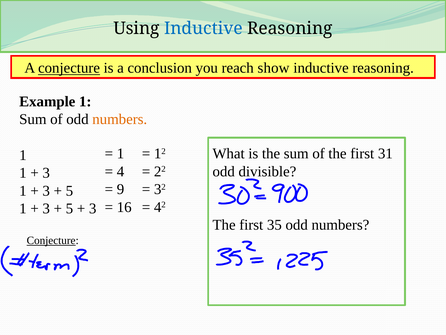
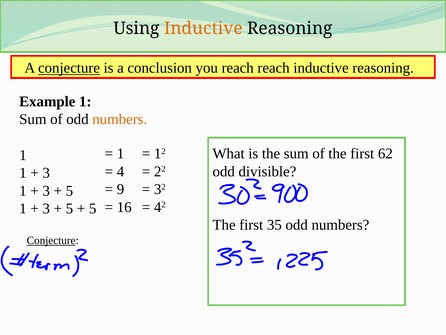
Inductive at (203, 28) colour: blue -> orange
reach show: show -> reach
31: 31 -> 62
3 at (93, 208): 3 -> 5
